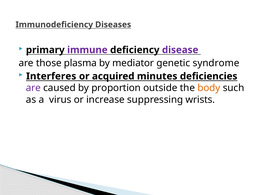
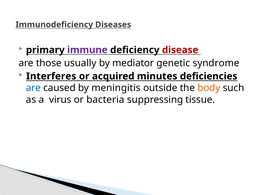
disease colour: purple -> red
plasma: plasma -> usually
are at (33, 88) colour: purple -> blue
proportion: proportion -> meningitis
increase: increase -> bacteria
wrists: wrists -> tissue
